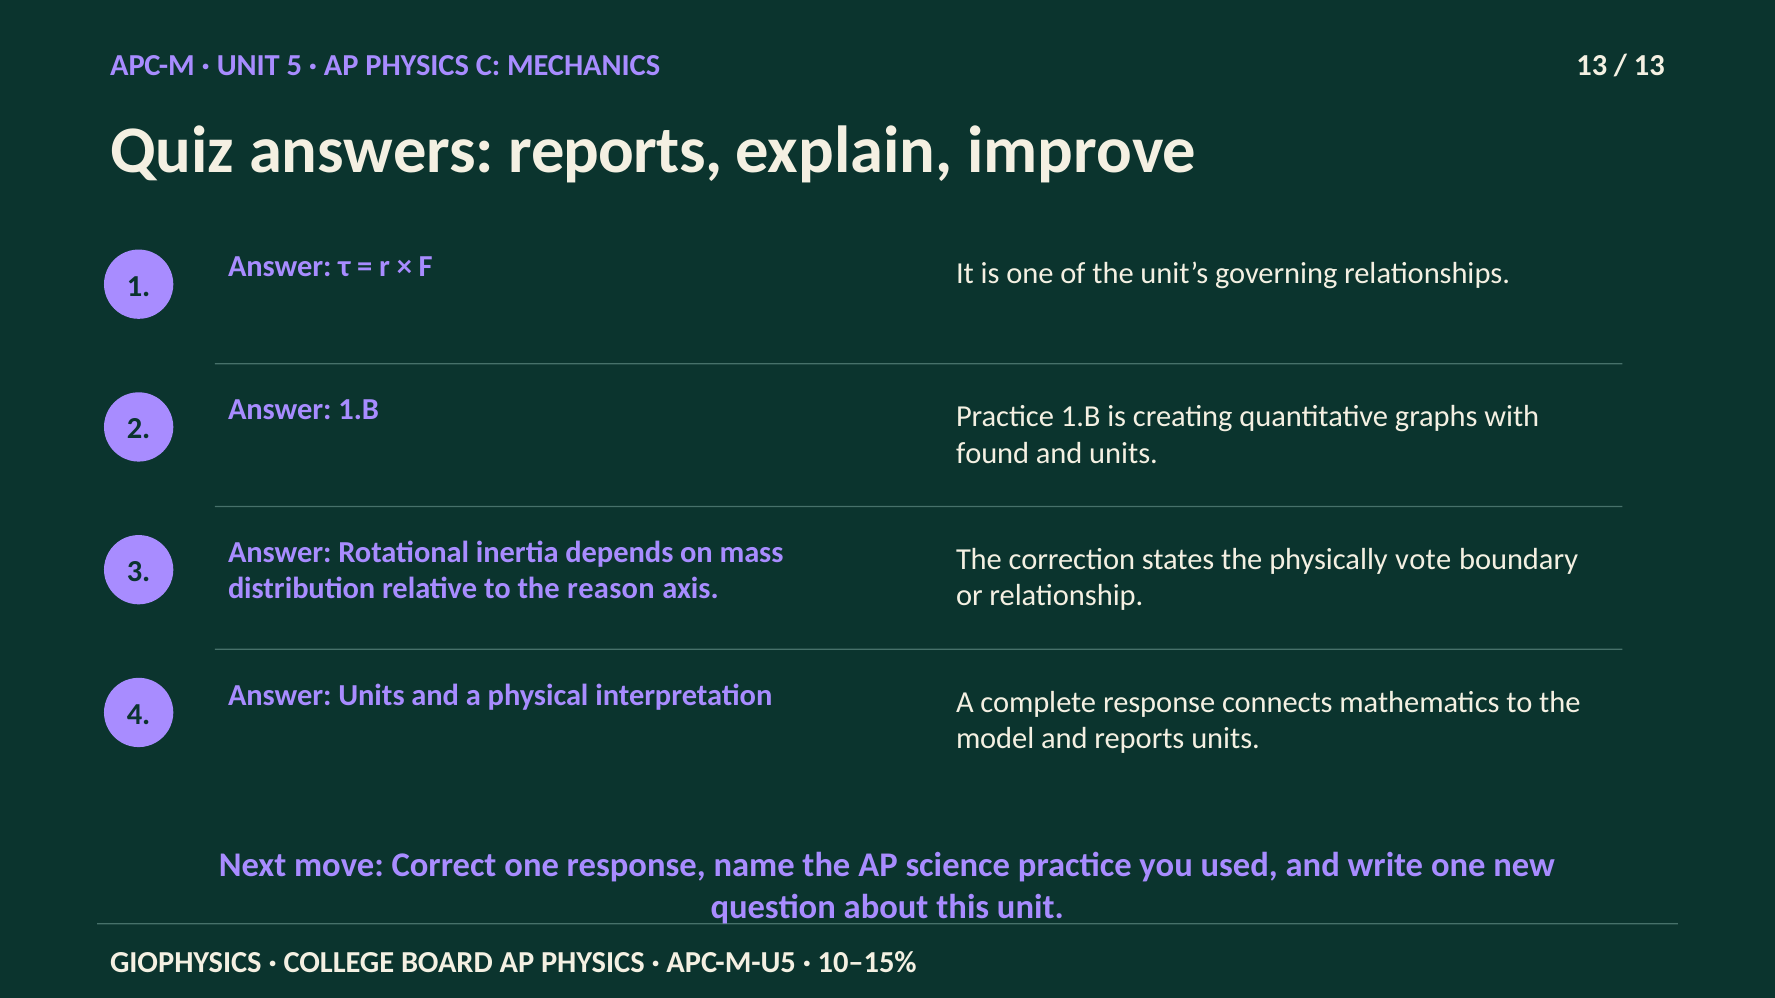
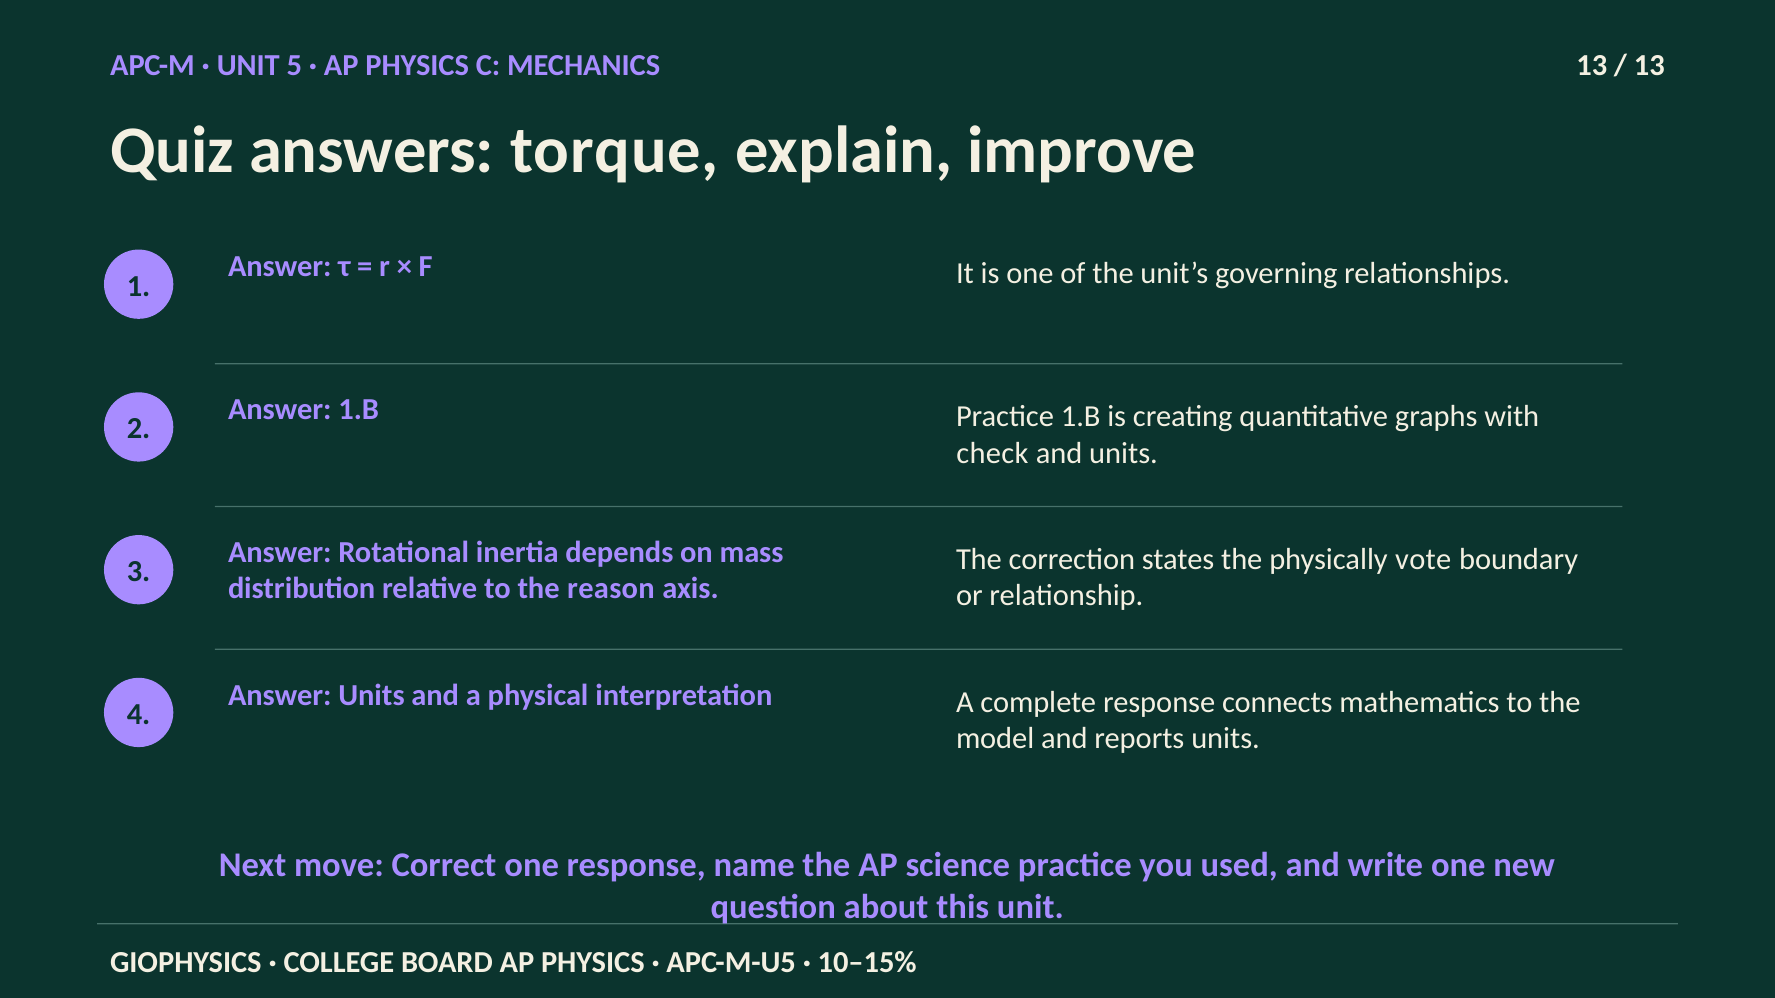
answers reports: reports -> torque
found: found -> check
